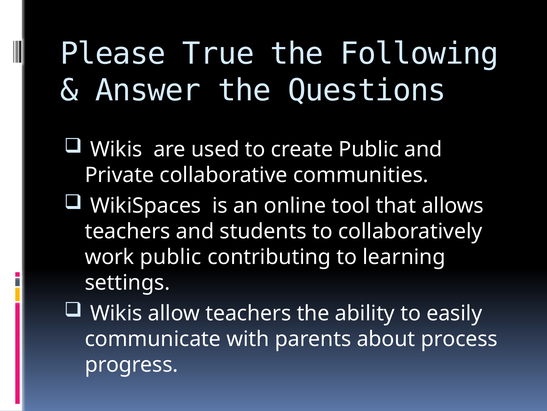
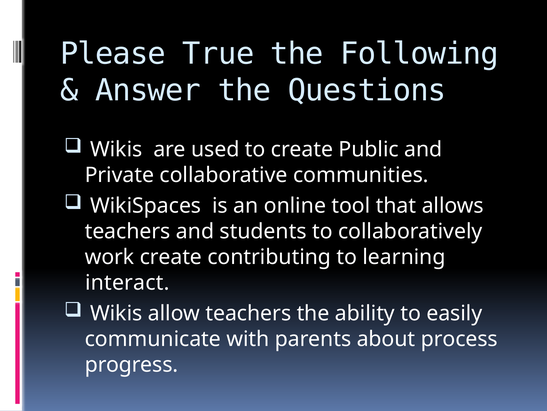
work public: public -> create
settings: settings -> interact
